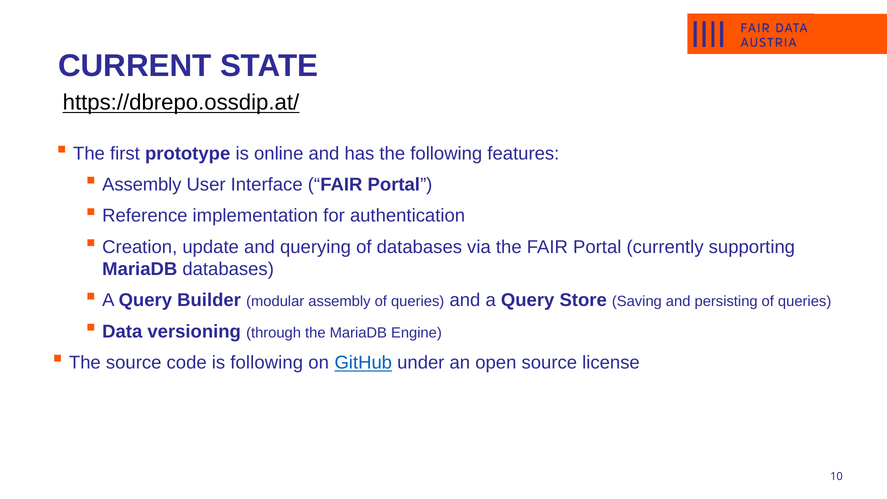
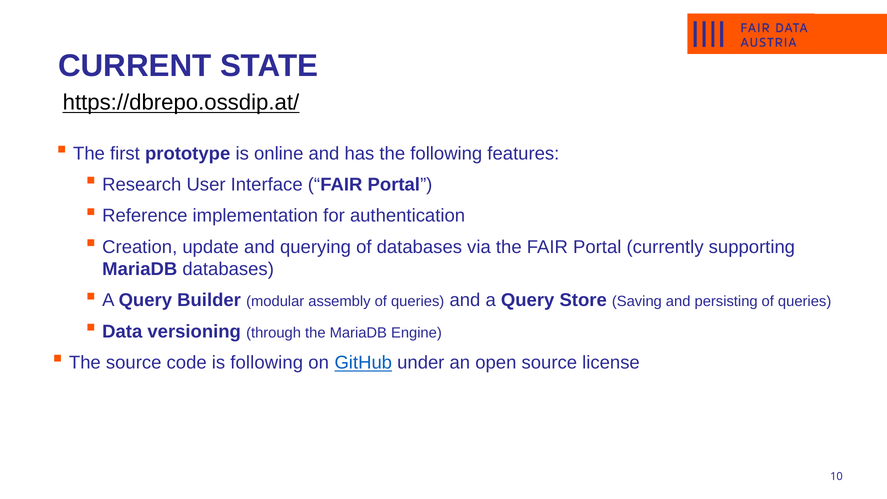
Assembly at (142, 185): Assembly -> Research
